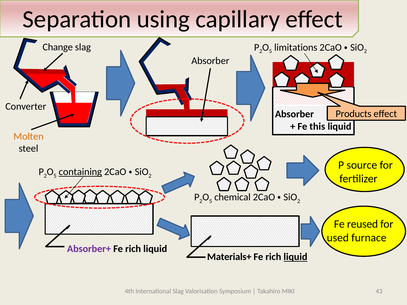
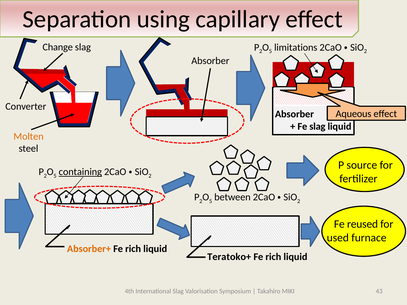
Products: Products -> Aqueous
Fe this: this -> slag
chemical: chemical -> between
Absorber+ colour: purple -> orange
Materials+: Materials+ -> Teratoko+
liquid at (295, 257) underline: present -> none
